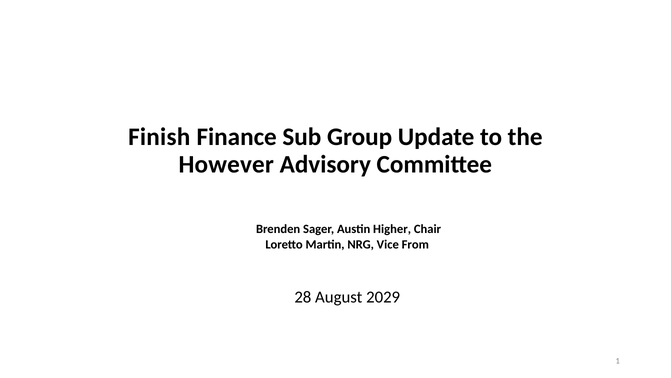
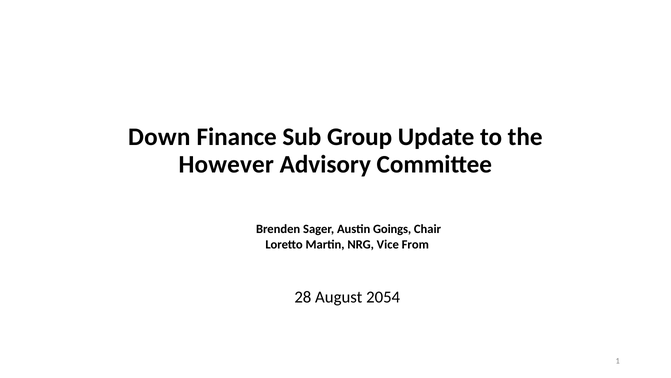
Finish: Finish -> Down
Higher: Higher -> Goings
2029: 2029 -> 2054
